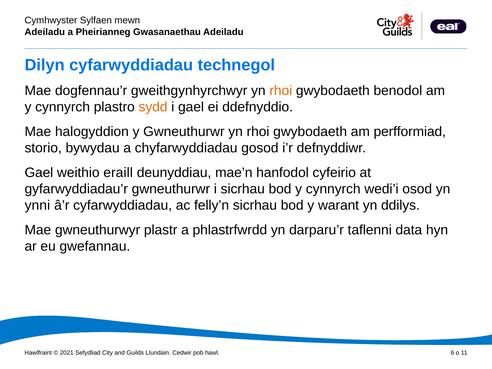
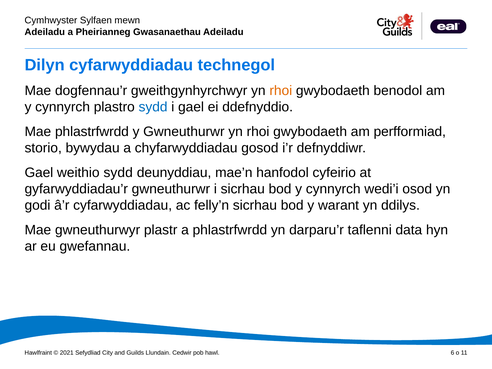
sydd at (153, 107) colour: orange -> blue
Mae halogyddion: halogyddion -> phlastrfwrdd
weithio eraill: eraill -> sydd
ynni: ynni -> godi
